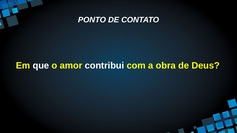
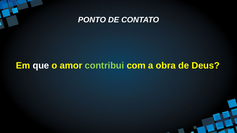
contribui colour: white -> light green
